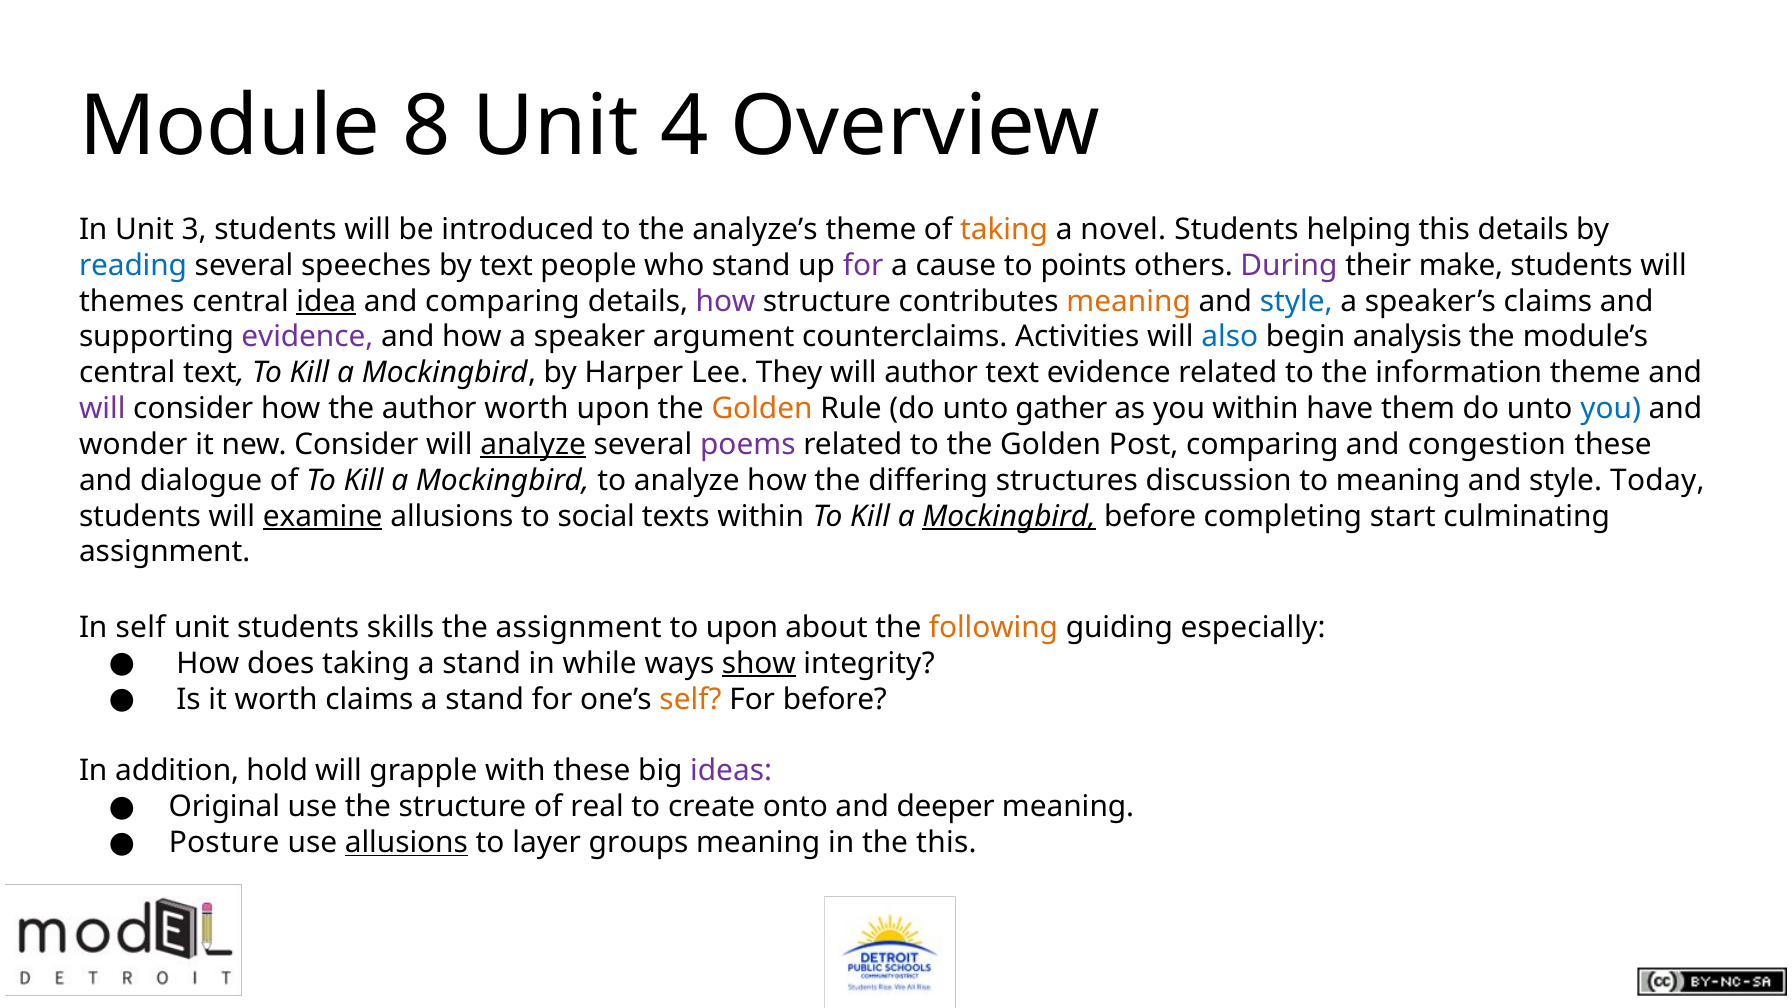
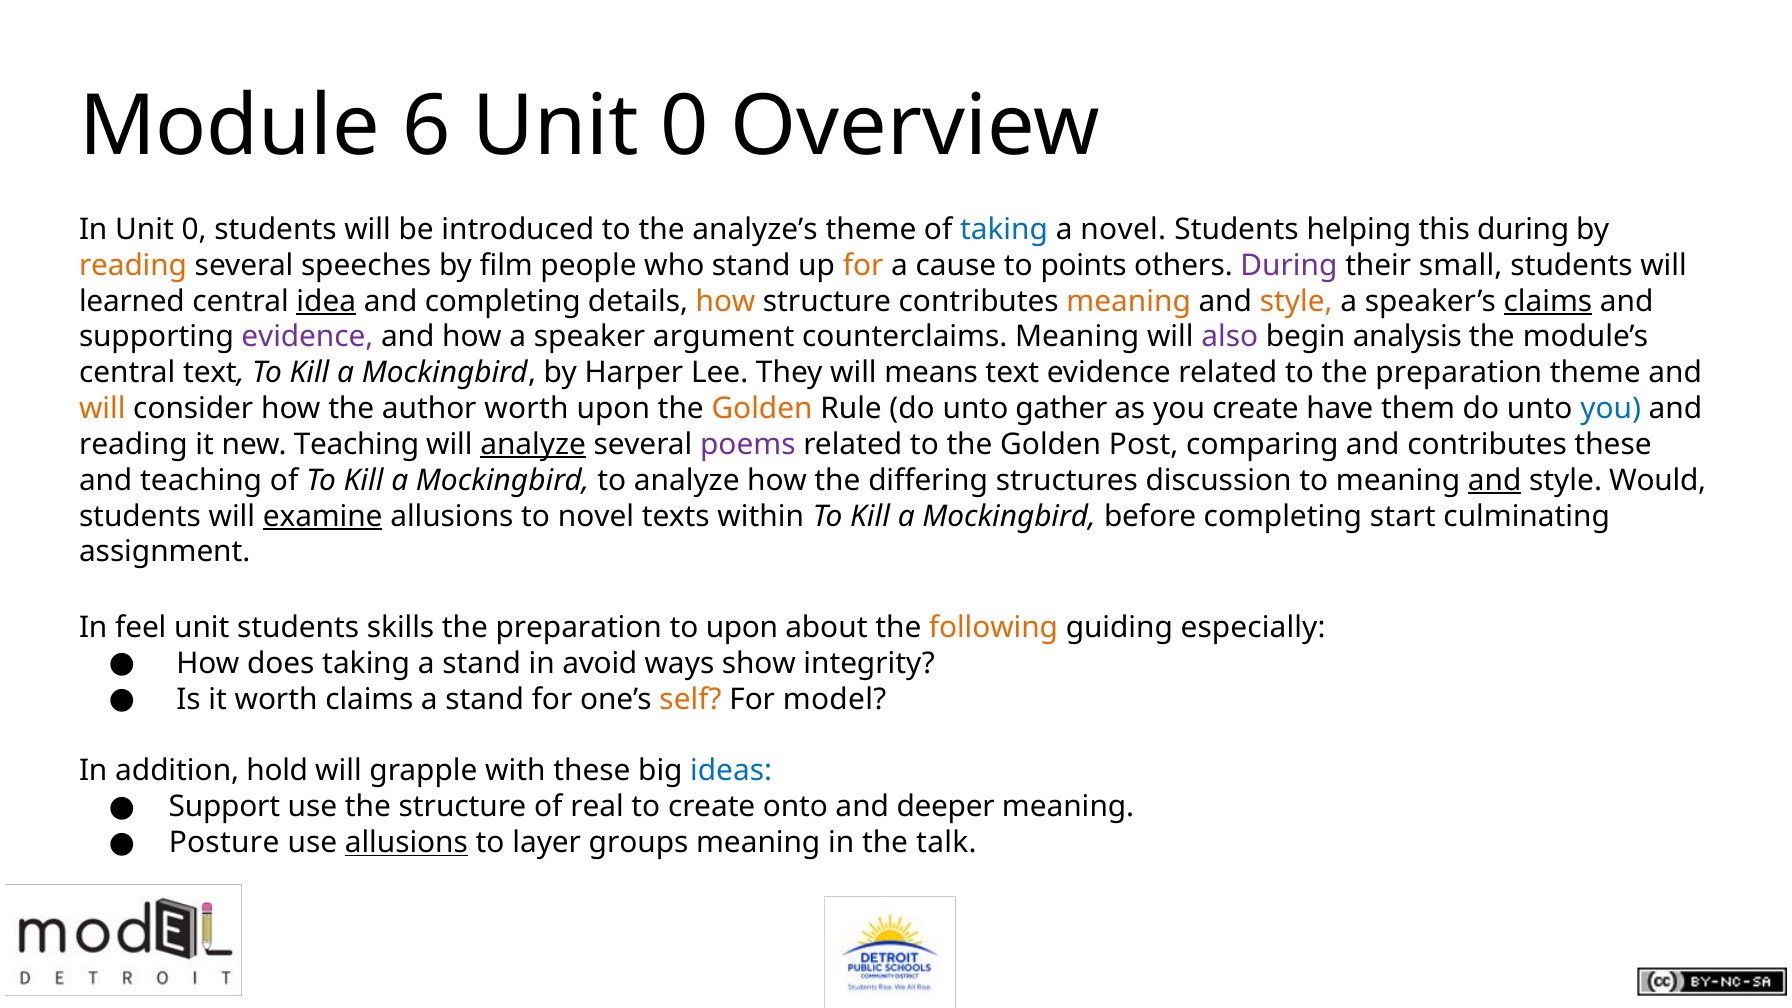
8: 8 -> 6
4 at (685, 126): 4 -> 0
In Unit 3: 3 -> 0
taking at (1004, 230) colour: orange -> blue
this details: details -> during
reading at (133, 265) colour: blue -> orange
by text: text -> film
for at (863, 265) colour: purple -> orange
make: make -> small
themes: themes -> learned
and comparing: comparing -> completing
how at (726, 301) colour: purple -> orange
style at (1296, 301) colour: blue -> orange
claims at (1548, 301) underline: none -> present
counterclaims Activities: Activities -> Meaning
also colour: blue -> purple
will author: author -> means
to the information: information -> preparation
will at (102, 409) colour: purple -> orange
you within: within -> create
wonder at (133, 445): wonder -> reading
new Consider: Consider -> Teaching
and congestion: congestion -> contributes
and dialogue: dialogue -> teaching
and at (1495, 480) underline: none -> present
Today: Today -> Would
to social: social -> novel
Mockingbird at (1009, 516) underline: present -> none
In self: self -> feel
assignment at (579, 628): assignment -> preparation
while: while -> avoid
show underline: present -> none
For before: before -> model
ideas colour: purple -> blue
Original: Original -> Support
the this: this -> talk
